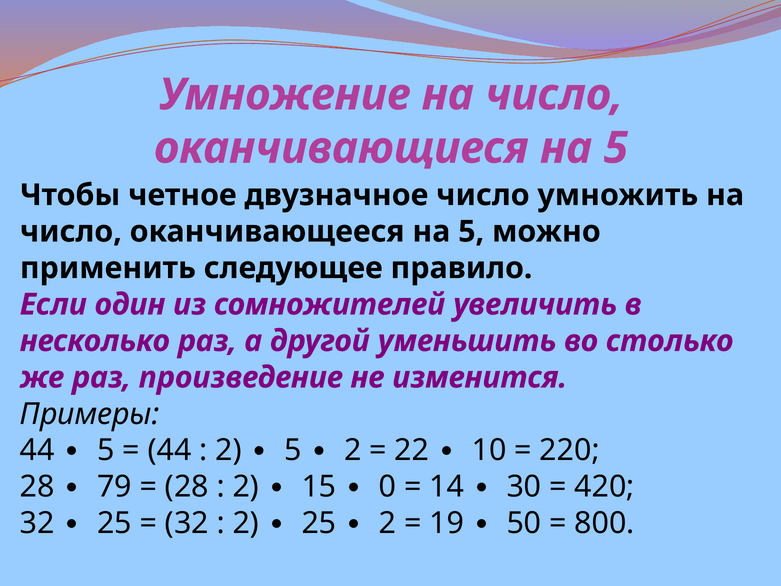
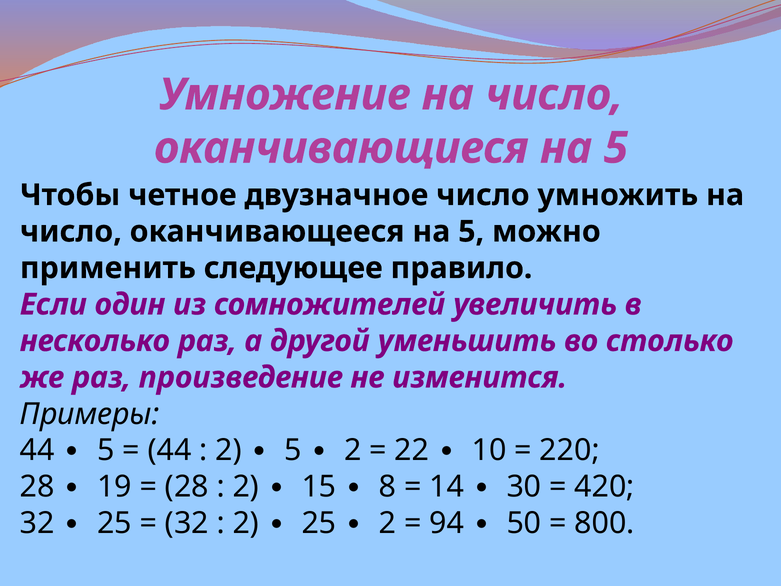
79: 79 -> 19
0: 0 -> 8
19: 19 -> 94
